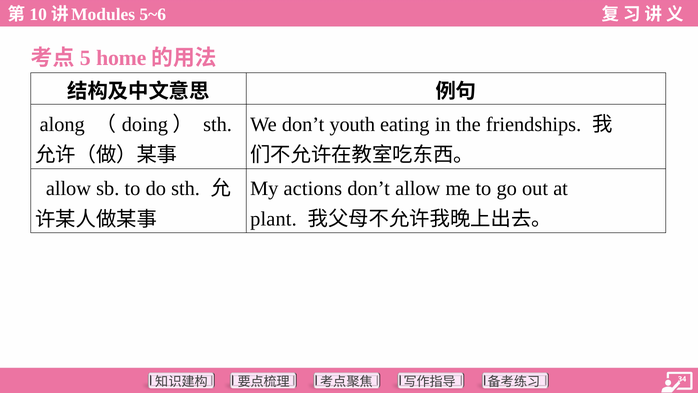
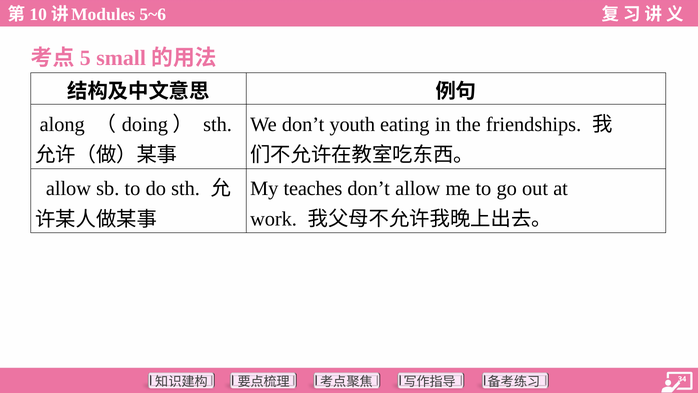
home: home -> small
actions: actions -> teaches
plant: plant -> work
